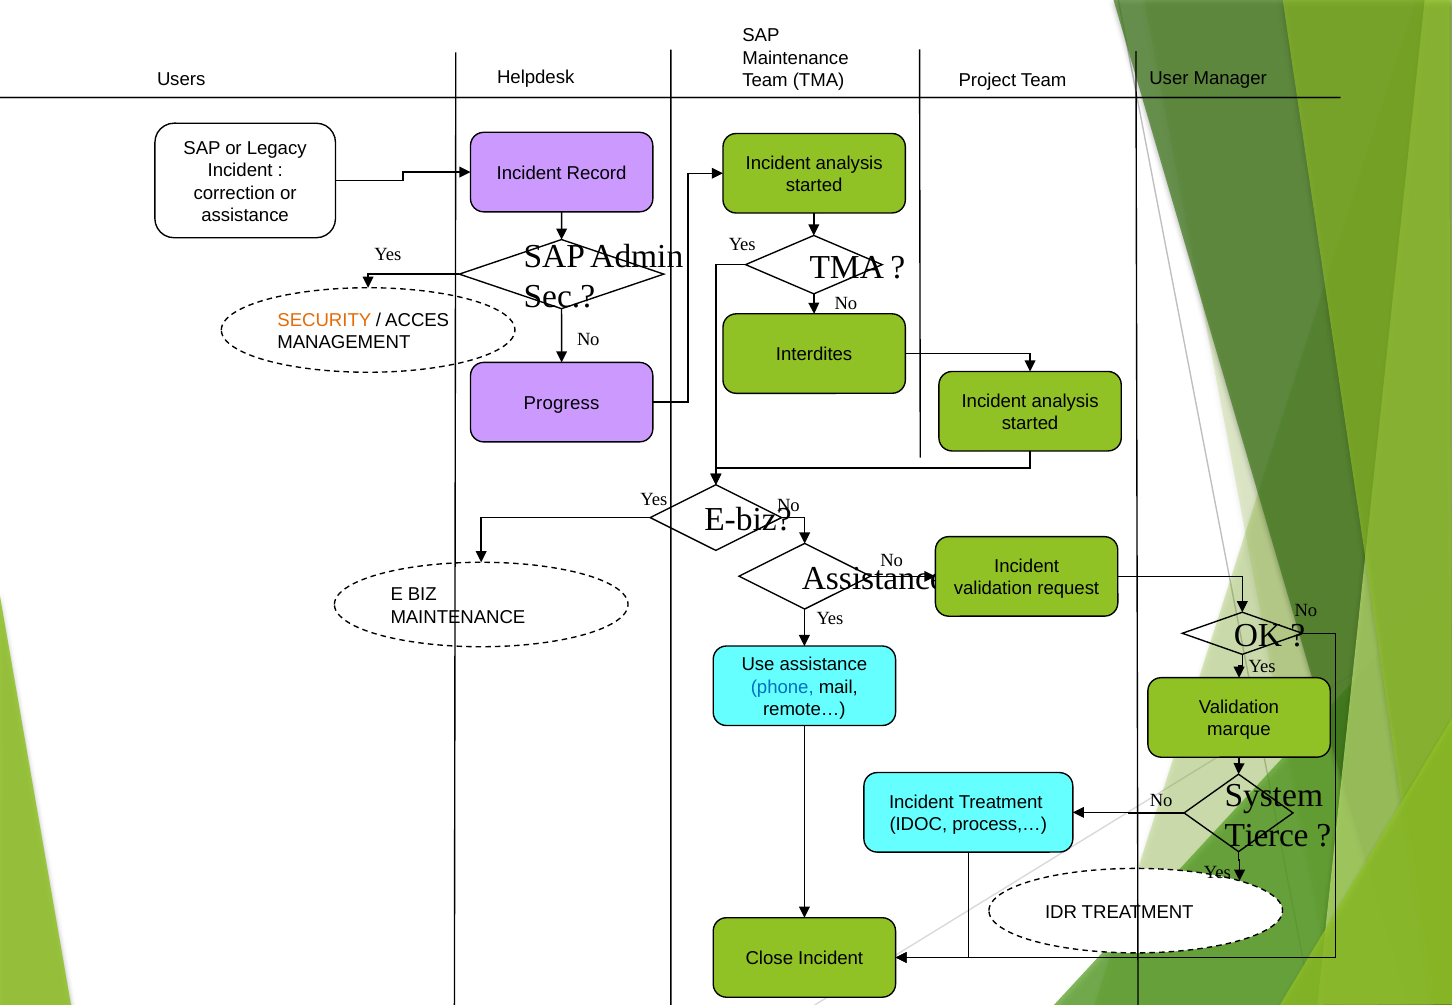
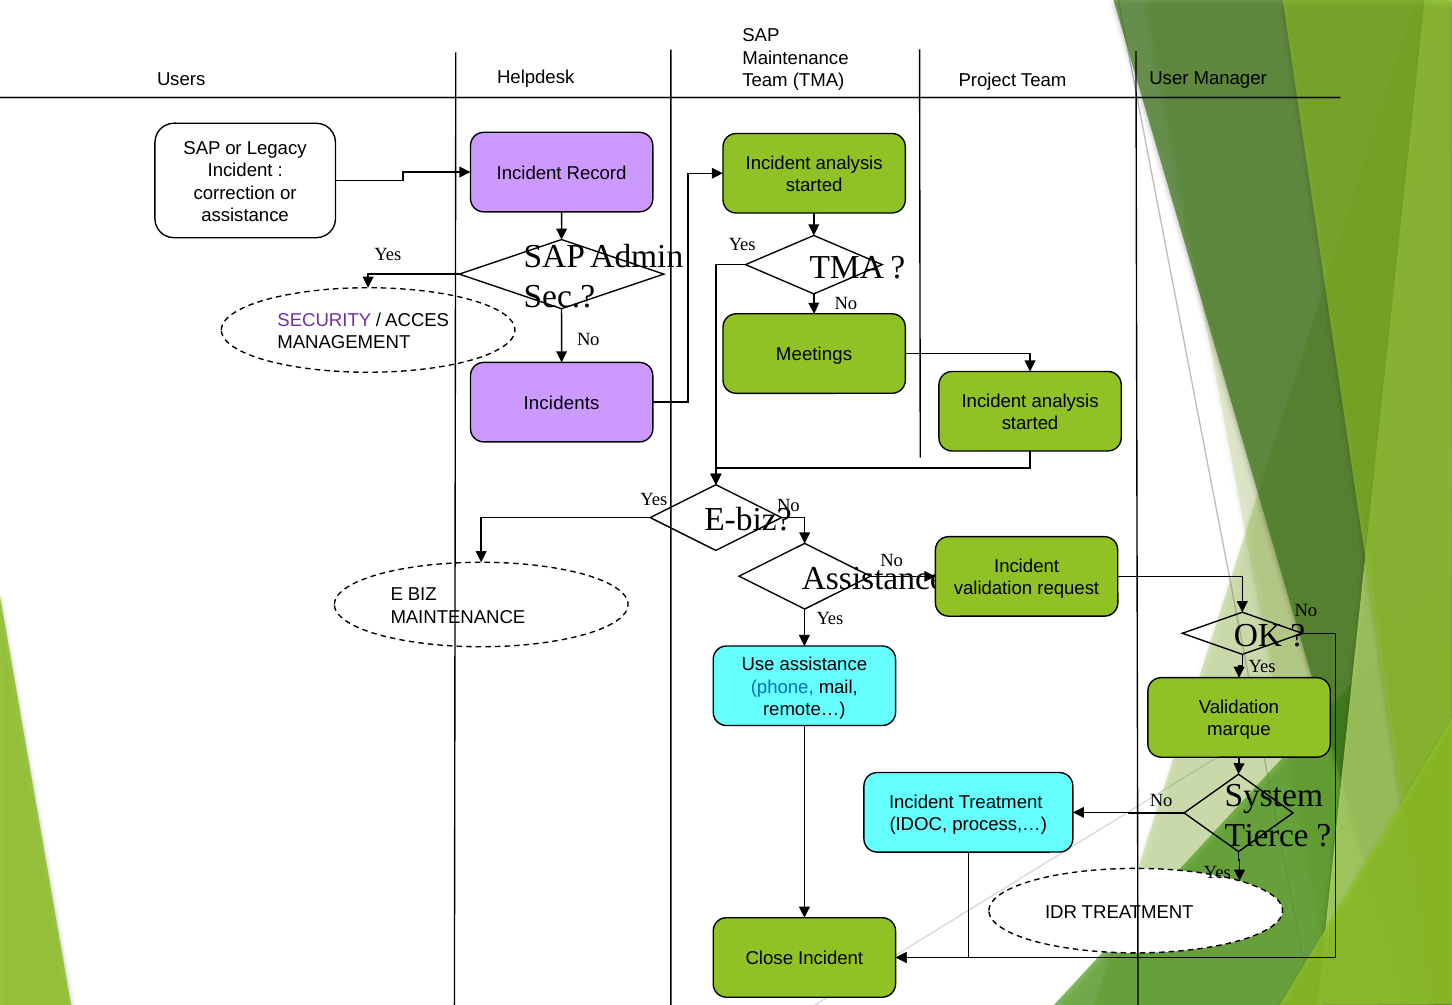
SECURITY colour: orange -> purple
Interdites: Interdites -> Meetings
Progress: Progress -> Incidents
